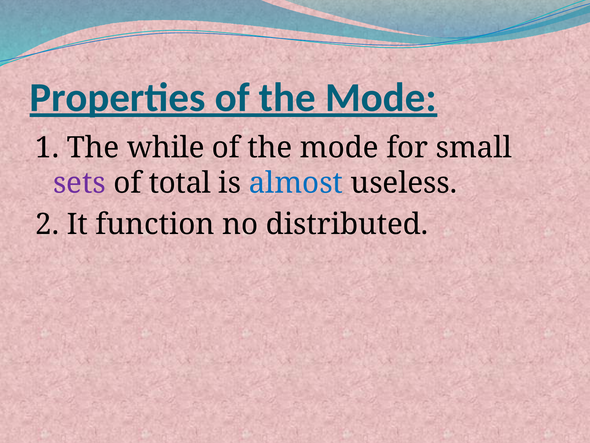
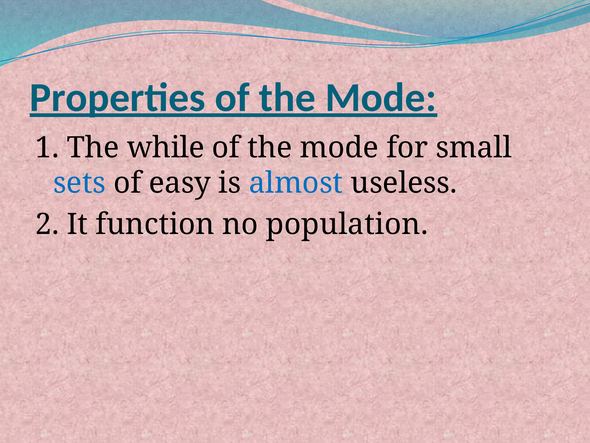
sets colour: purple -> blue
total: total -> easy
distributed: distributed -> population
